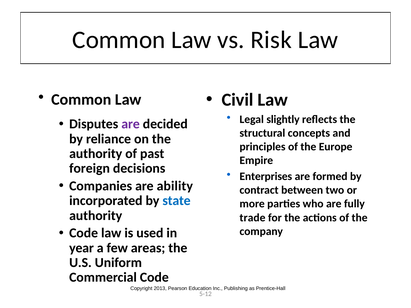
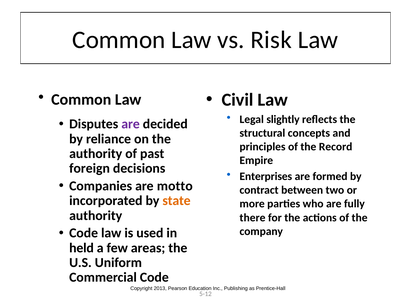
Europe: Europe -> Record
ability: ability -> motto
state colour: blue -> orange
trade: trade -> there
year: year -> held
